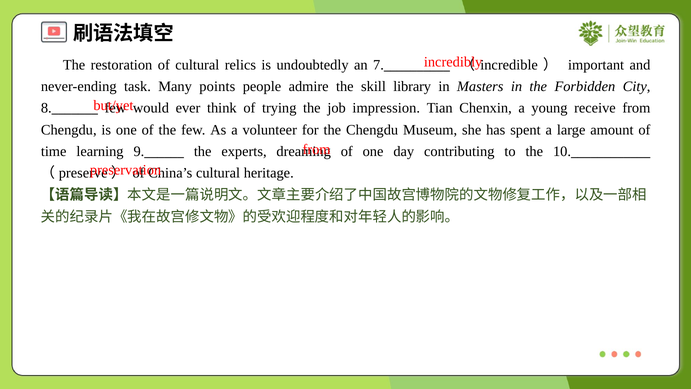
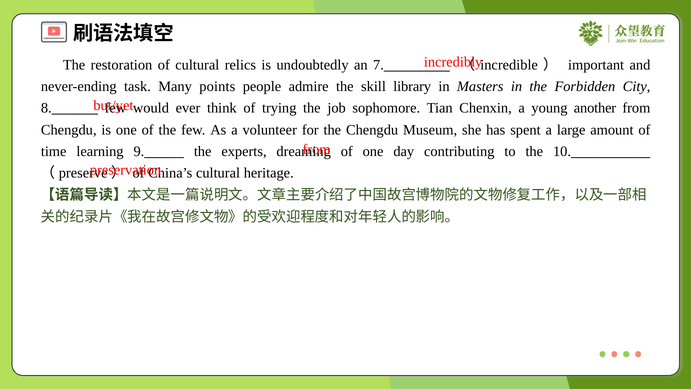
impression: impression -> sophomore
receive: receive -> another
